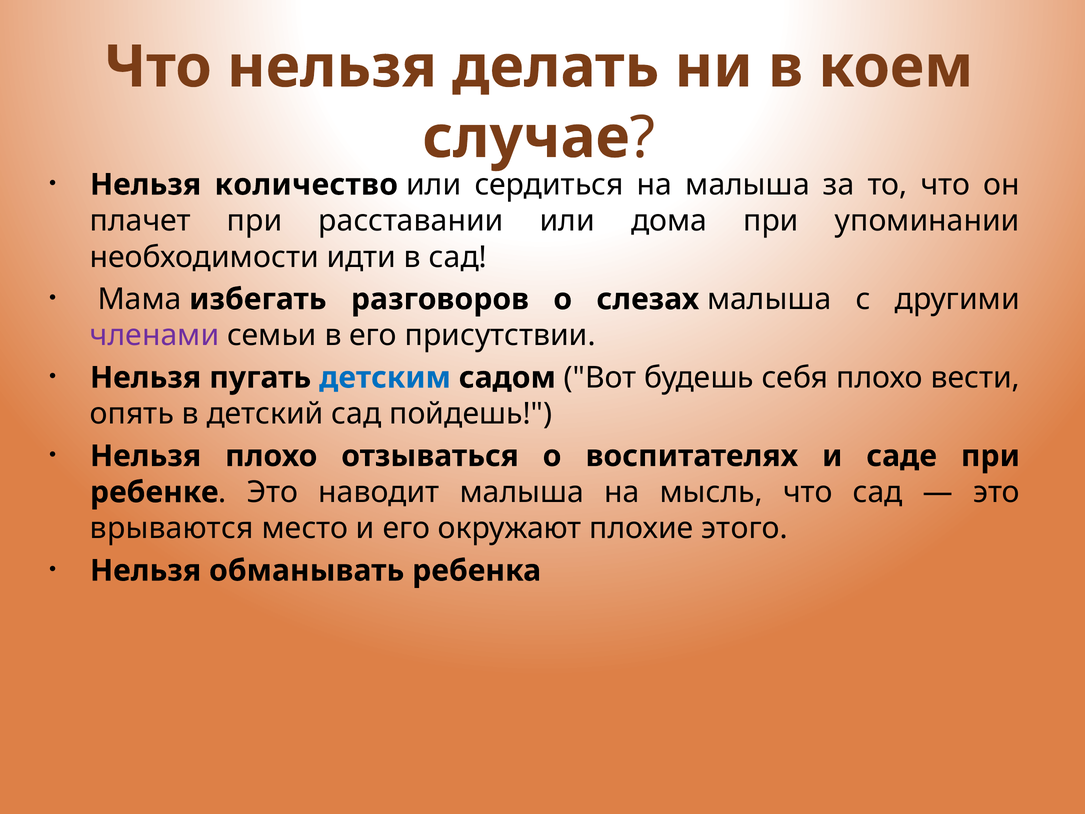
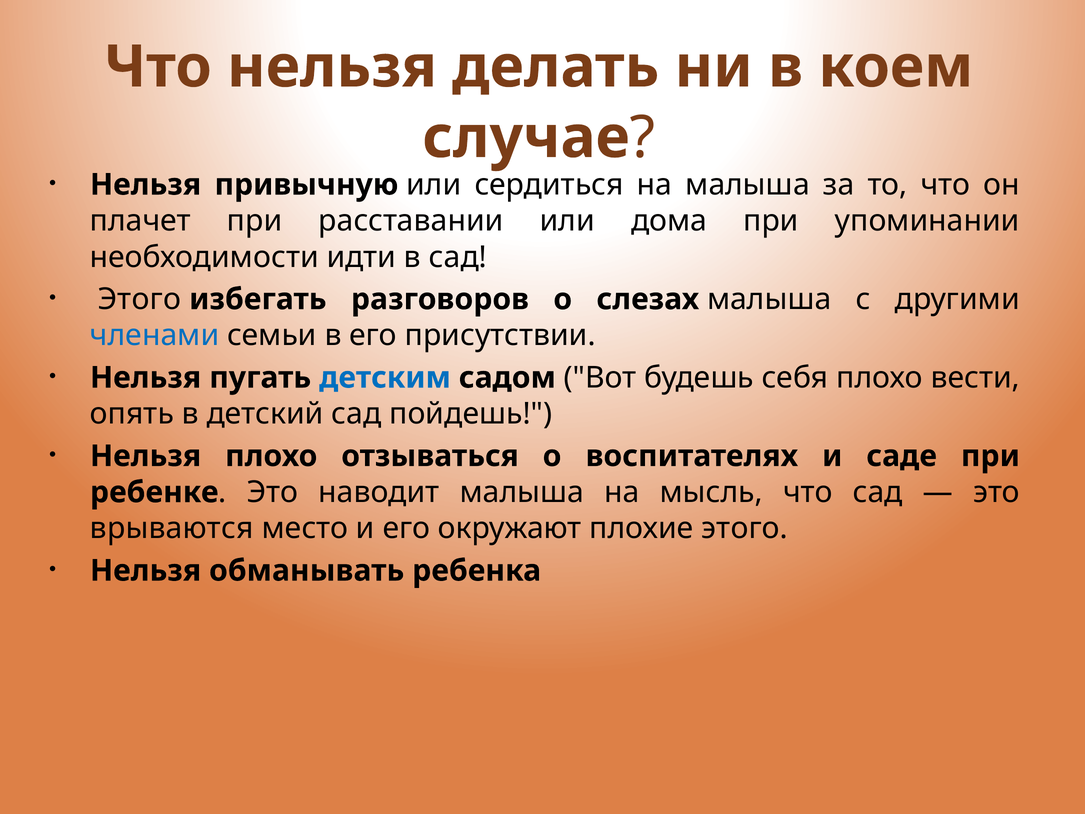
количество: количество -> привычную
Мама at (140, 299): Мама -> Этого
членами colour: purple -> blue
